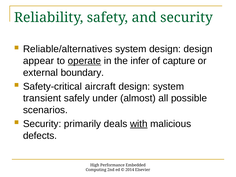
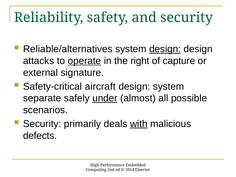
design at (165, 49) underline: none -> present
appear: appear -> attacks
infer: infer -> right
boundary: boundary -> signature
transient: transient -> separate
under underline: none -> present
